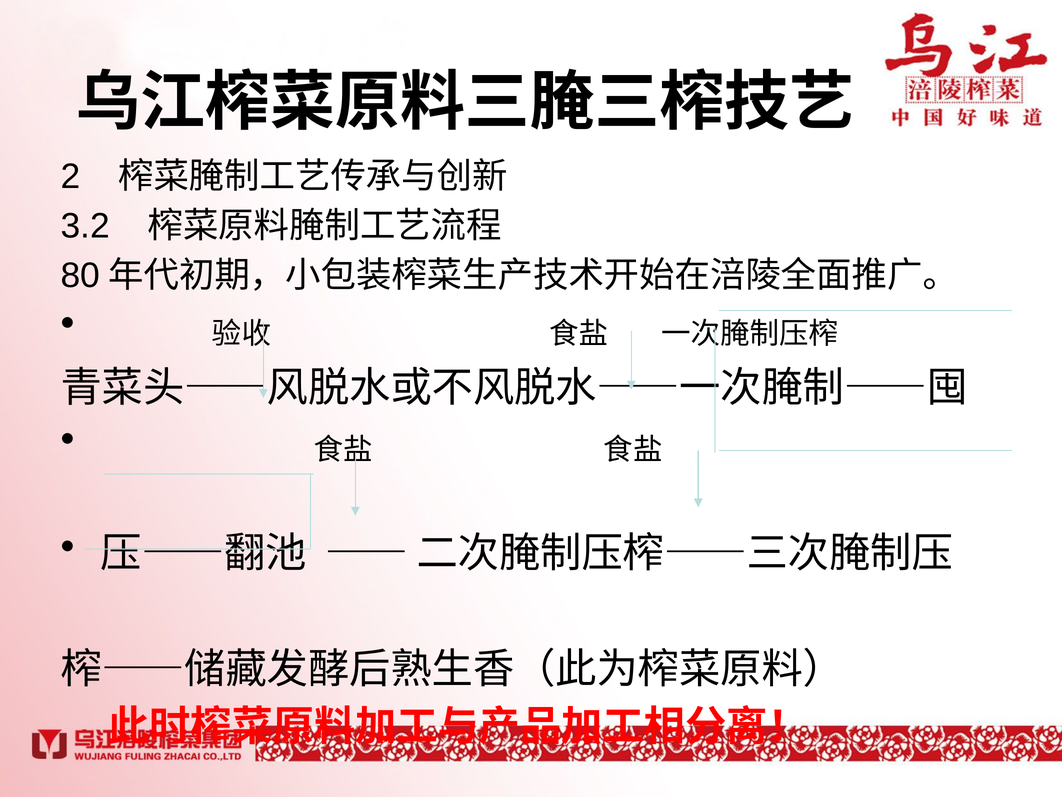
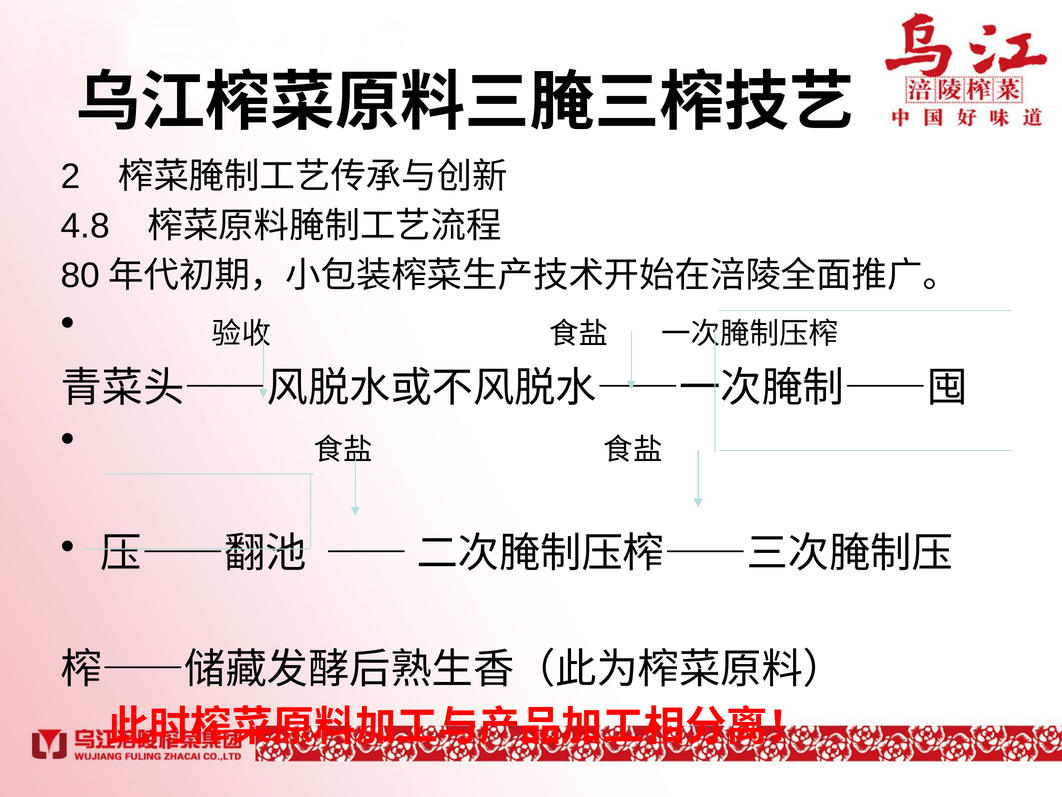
3.2: 3.2 -> 4.8
